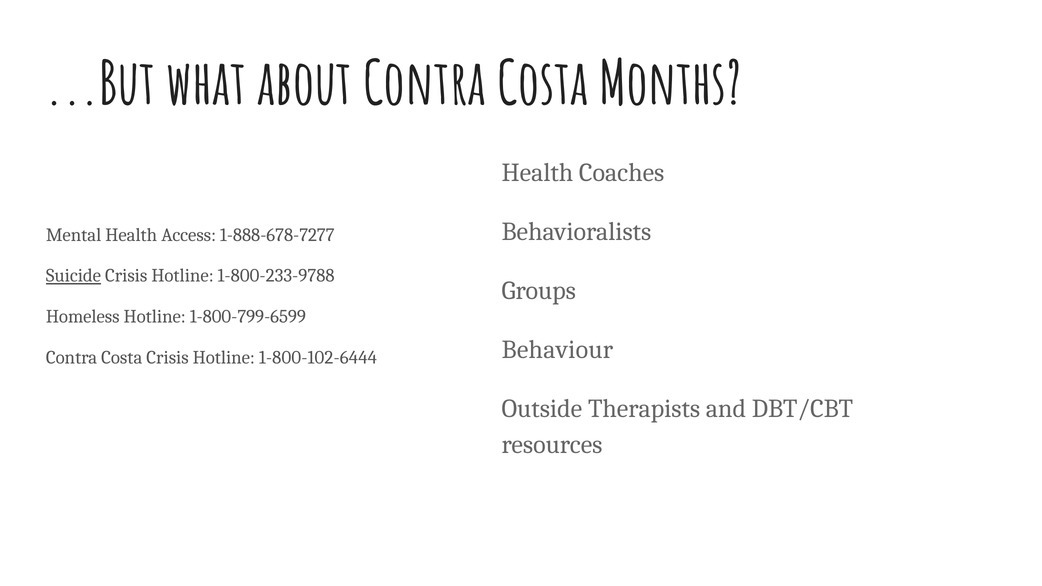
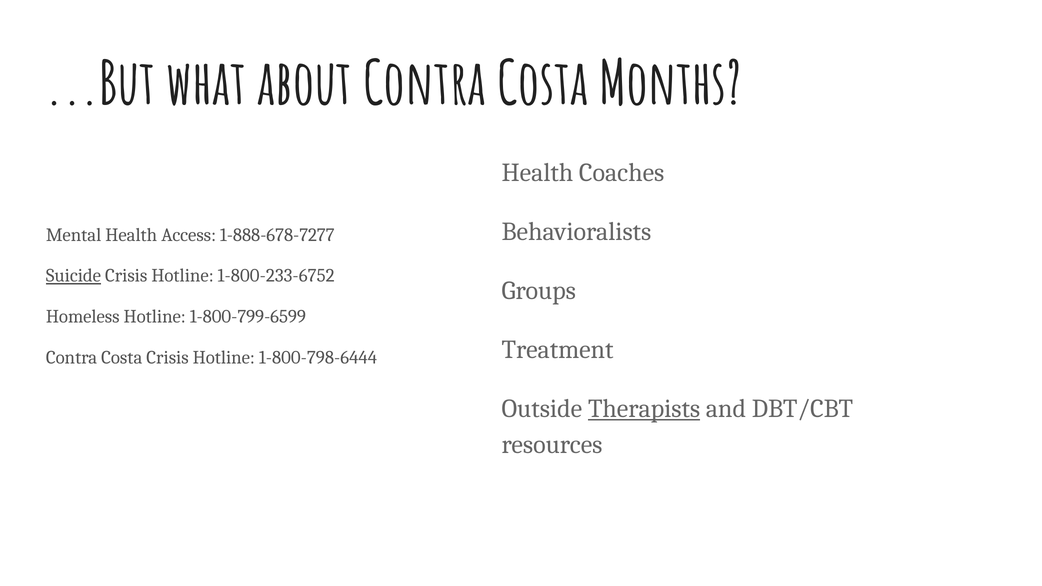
1-800-233-9788: 1-800-233-9788 -> 1-800-233-6752
Behaviour: Behaviour -> Treatment
1-800-102-6444: 1-800-102-6444 -> 1-800-798-6444
Therapists underline: none -> present
